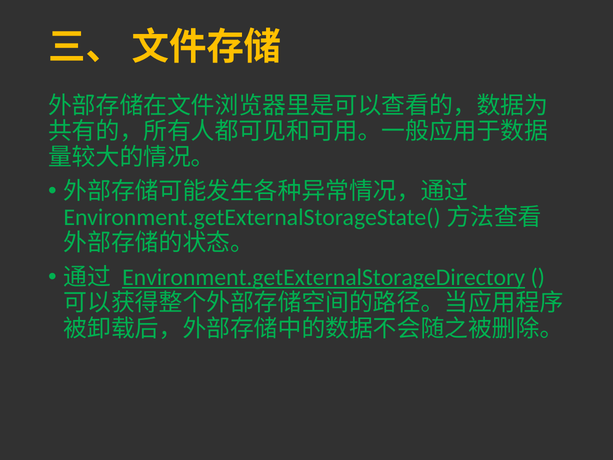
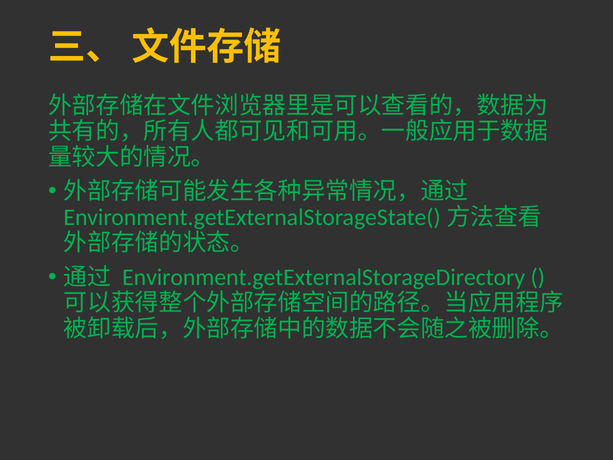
Environment.getExternalStorageDirectory underline: present -> none
